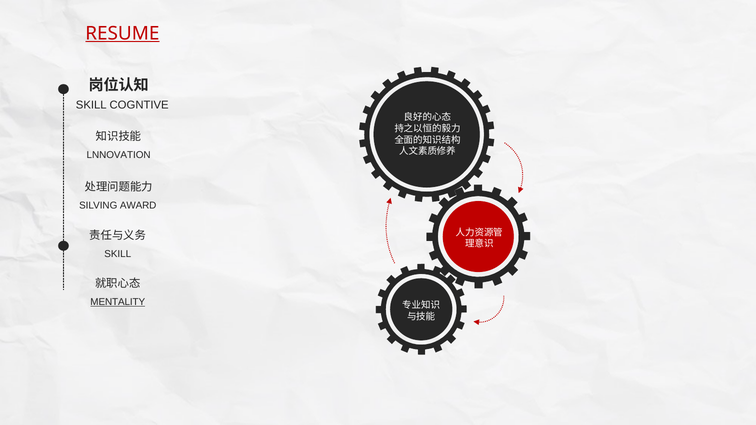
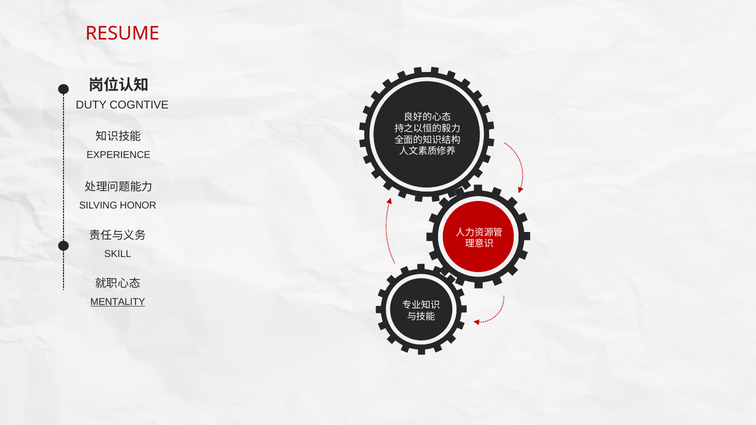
RESUME underline: present -> none
SKILL at (91, 105): SKILL -> DUTY
LNNOVATION: LNNOVATION -> EXPERIENCE
AWARD: AWARD -> HONOR
